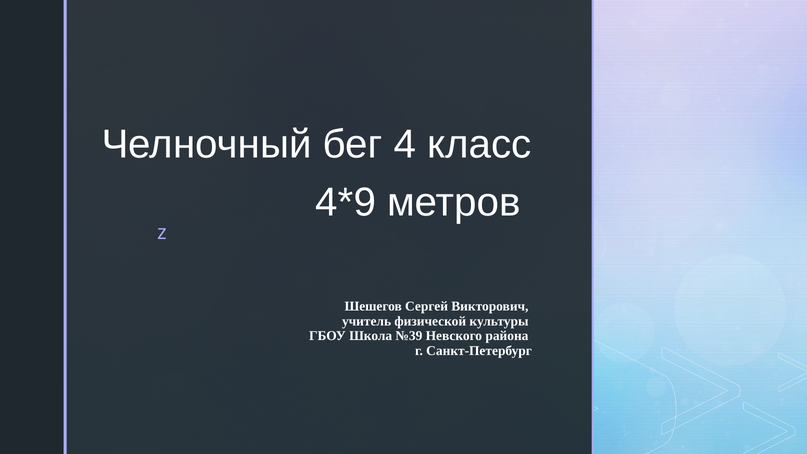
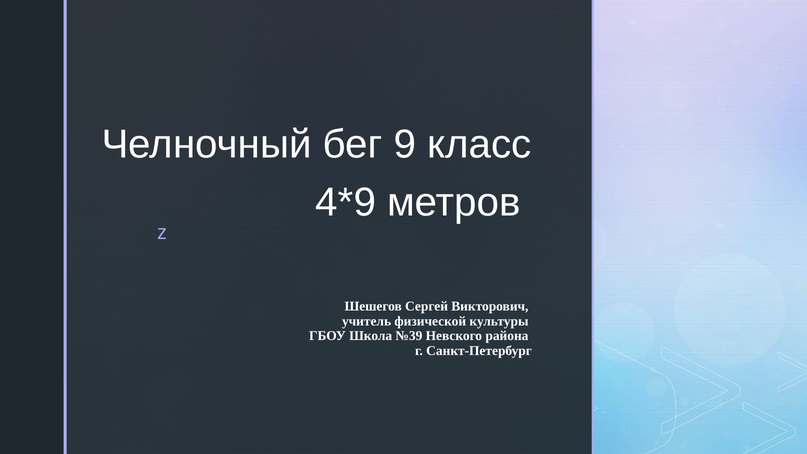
4: 4 -> 9
